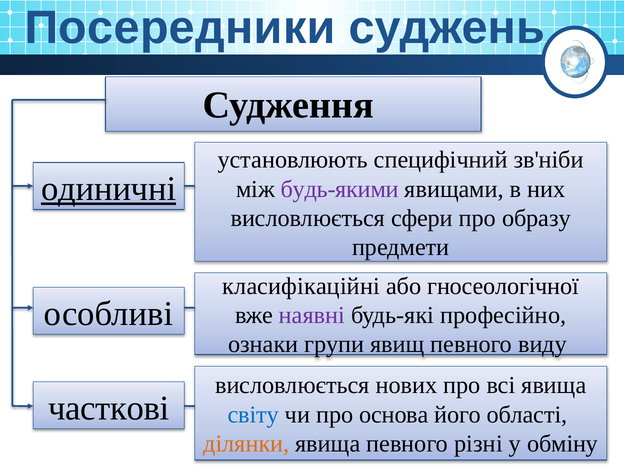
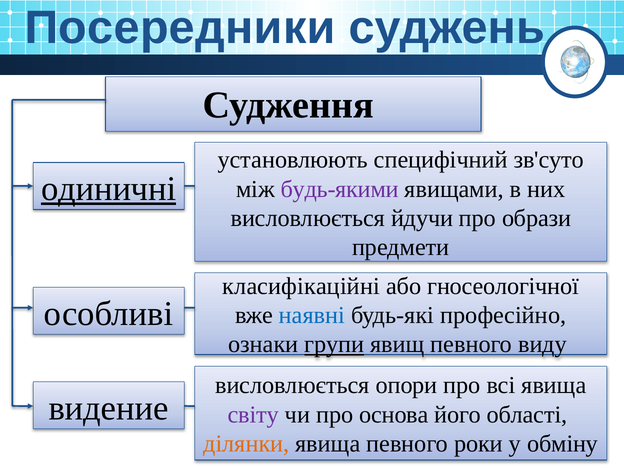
зв'ніби: зв'ніби -> зв'суто
сфери: сфери -> йдучи
образу: образу -> образи
наявні colour: purple -> blue
групи underline: none -> present
нових: нових -> опори
часткові: часткові -> видение
світу colour: blue -> purple
різні: різні -> роки
